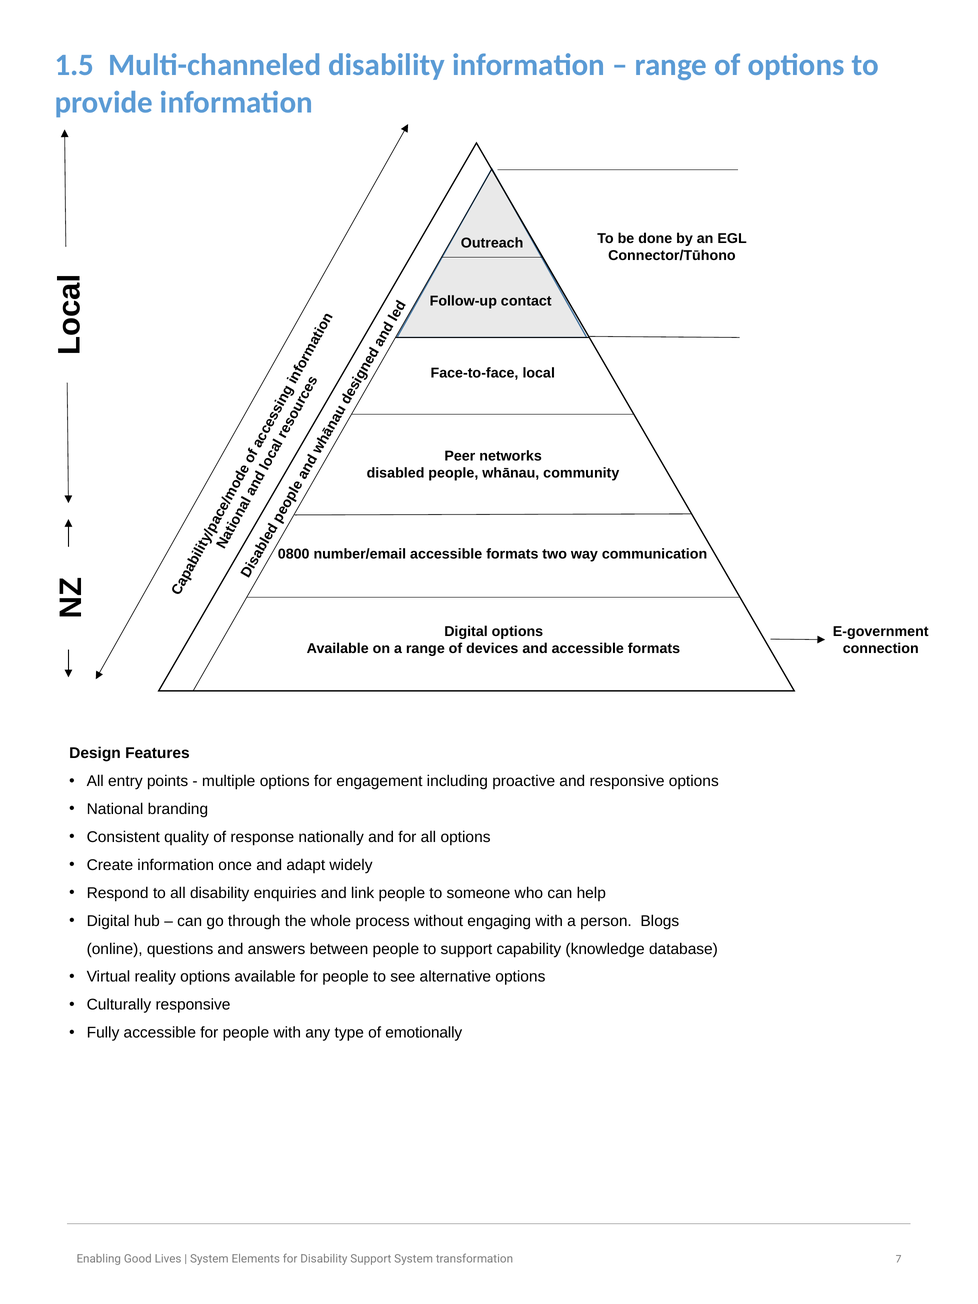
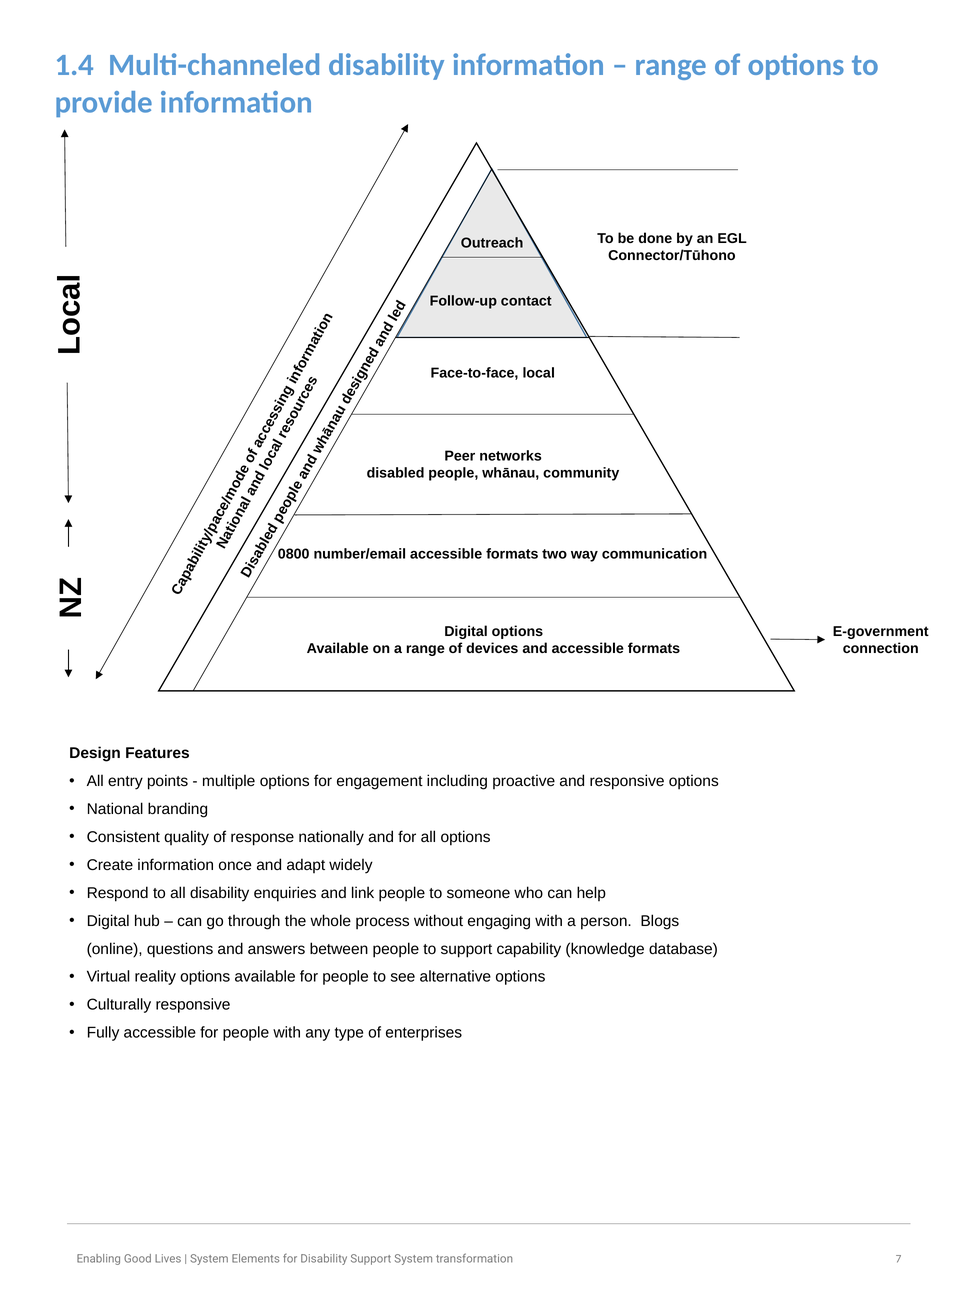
1.5: 1.5 -> 1.4
emotionally: emotionally -> enterprises
